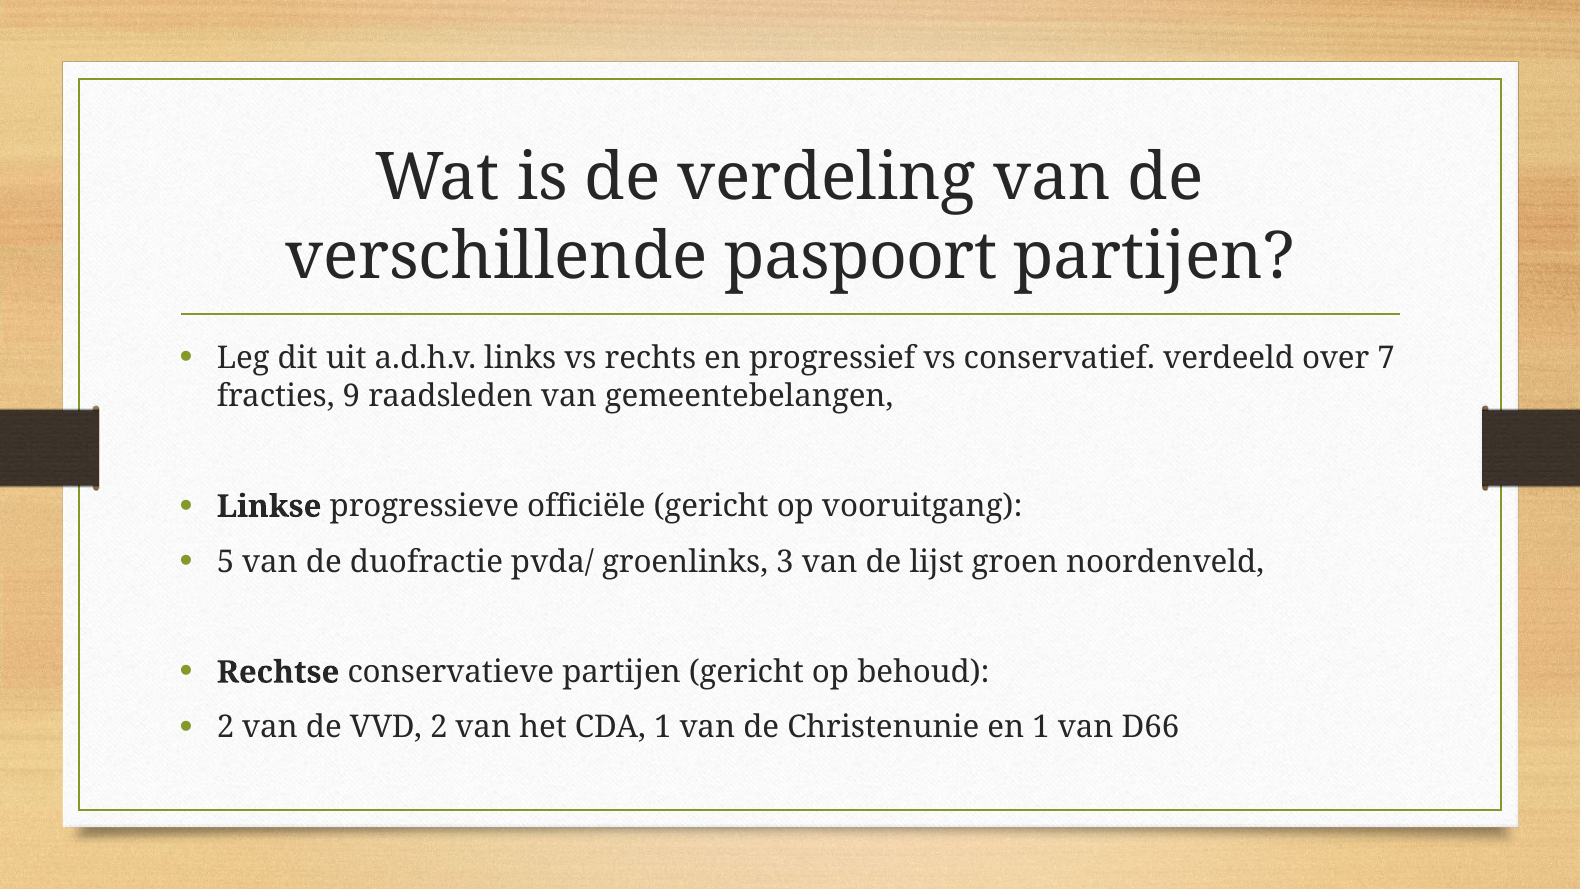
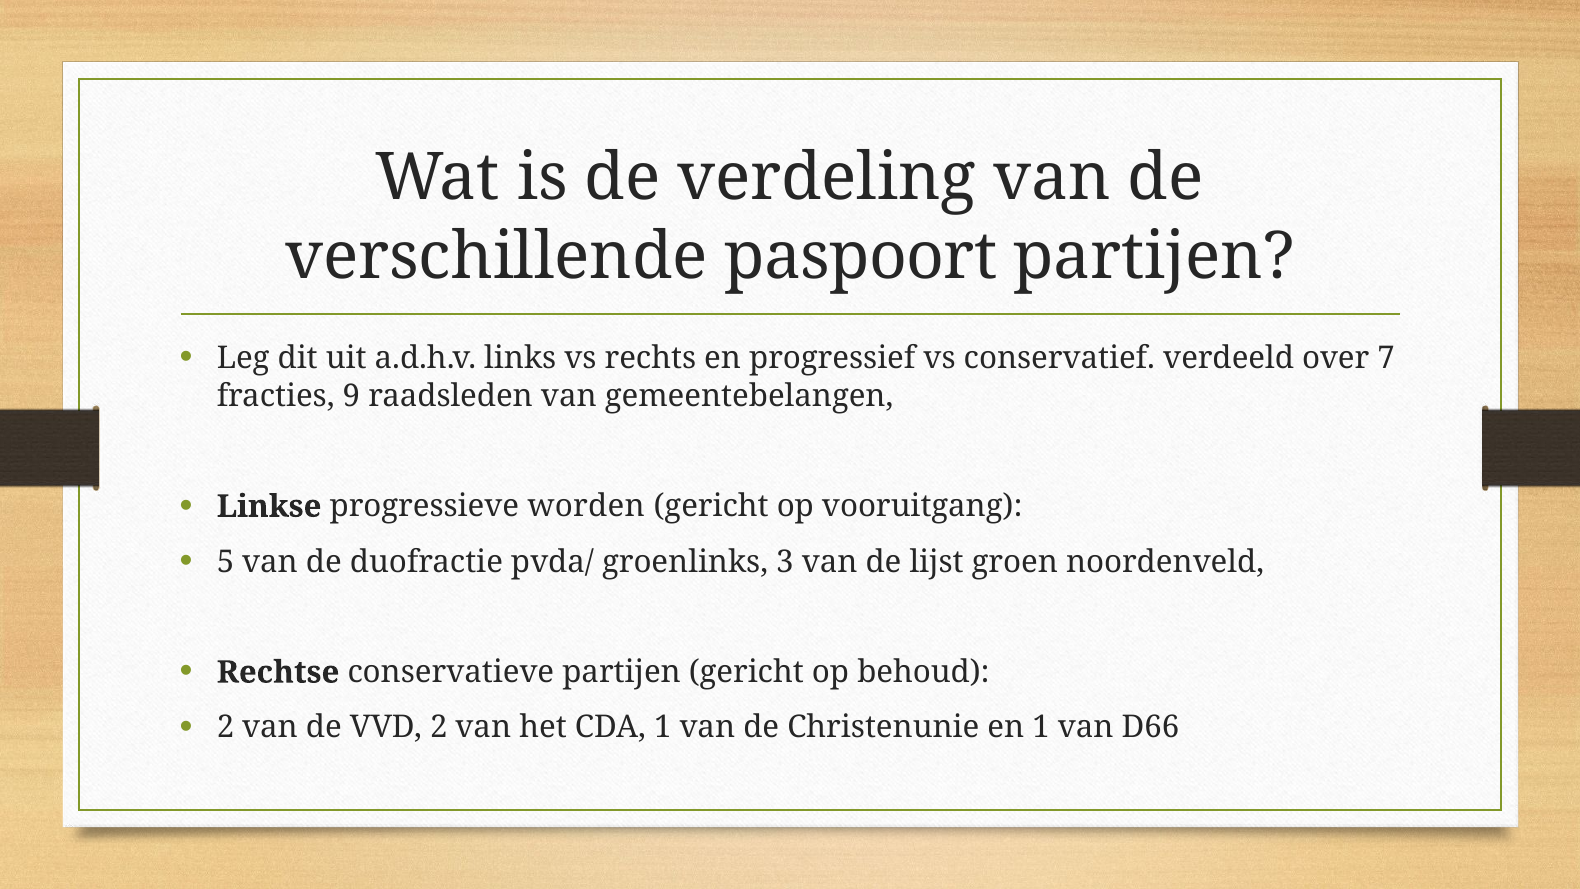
officiële: officiële -> worden
